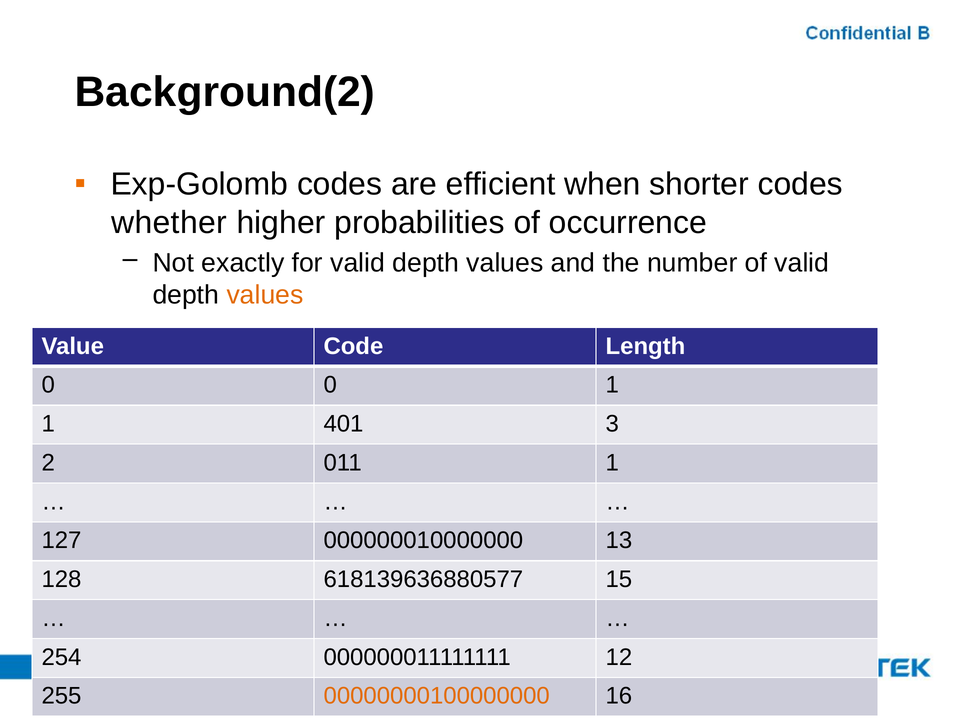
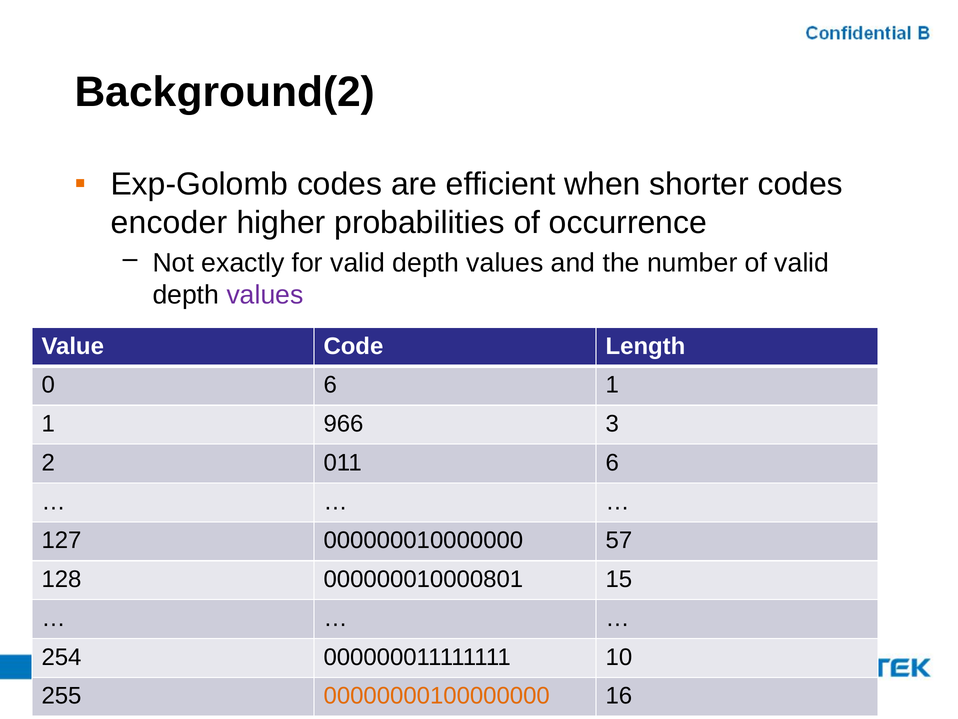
whether: whether -> encoder
values at (265, 295) colour: orange -> purple
0 0: 0 -> 6
401: 401 -> 966
011 1: 1 -> 6
13: 13 -> 57
618139636880577: 618139636880577 -> 000000010000801
12: 12 -> 10
